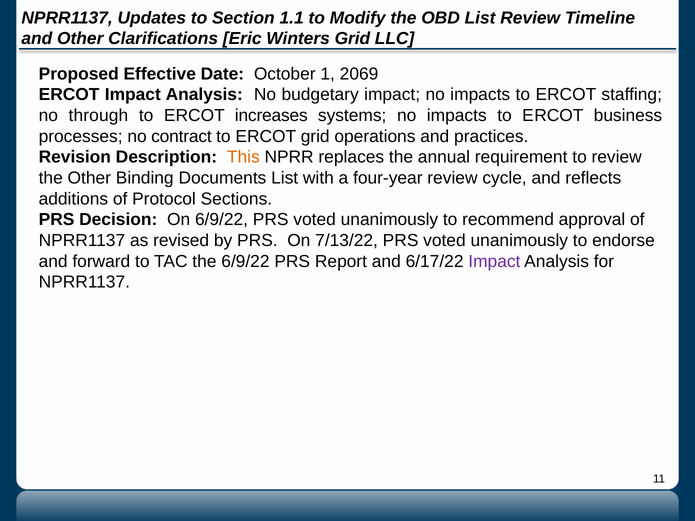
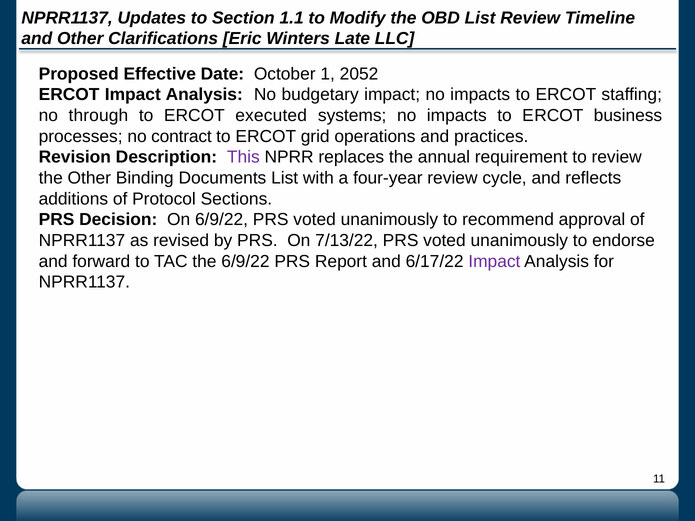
Winters Grid: Grid -> Late
2069: 2069 -> 2052
increases: increases -> executed
This colour: orange -> purple
